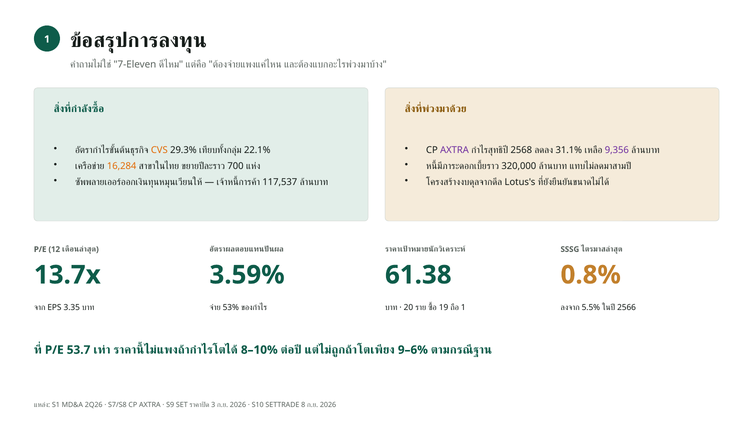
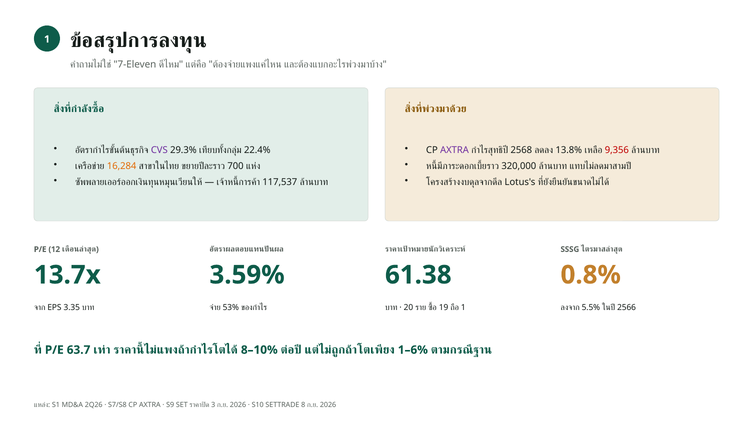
31.1%: 31.1% -> 13.8%
9,356 colour: purple -> red
CVS colour: orange -> purple
22.1%: 22.1% -> 22.4%
53.7: 53.7 -> 63.7
9–6%: 9–6% -> 1–6%
